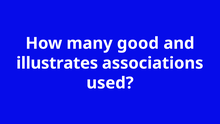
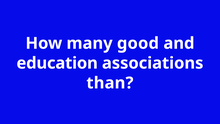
illustrates: illustrates -> education
used: used -> than
